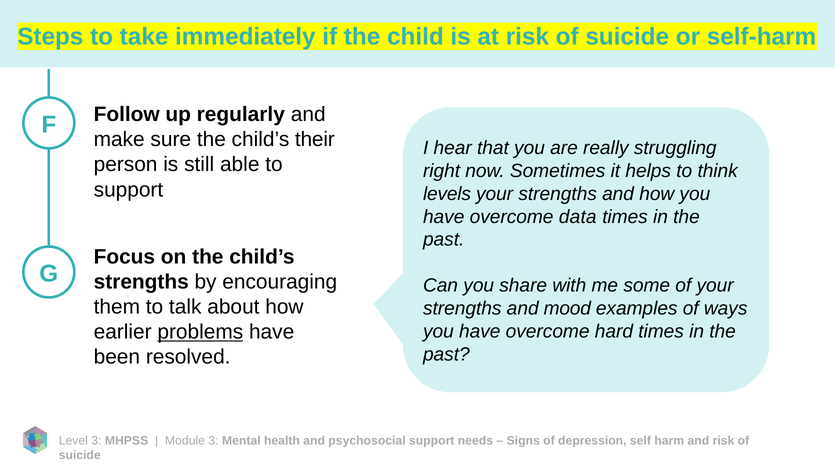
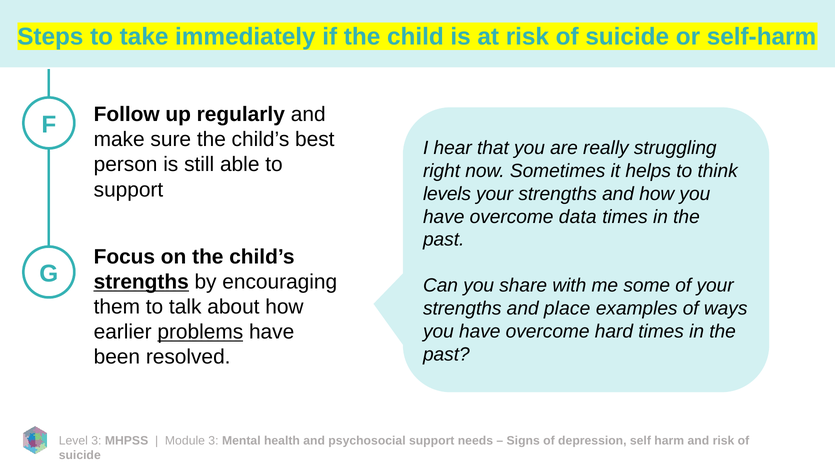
their: their -> best
strengths at (141, 282) underline: none -> present
mood: mood -> place
